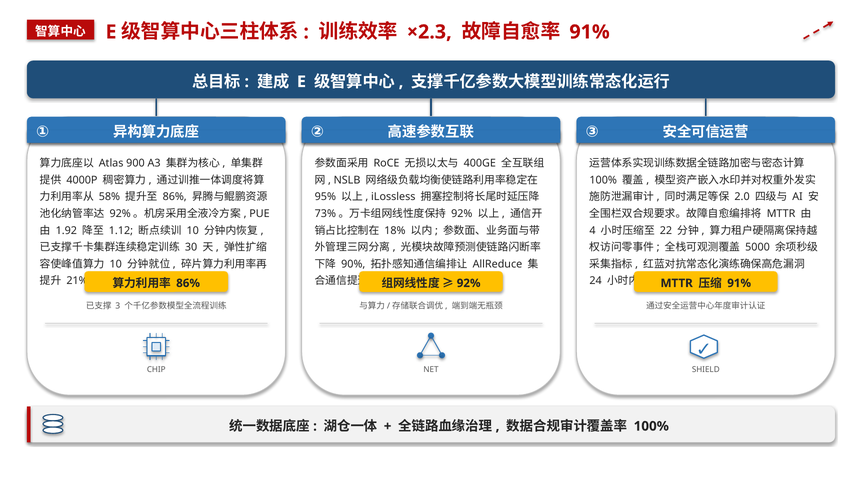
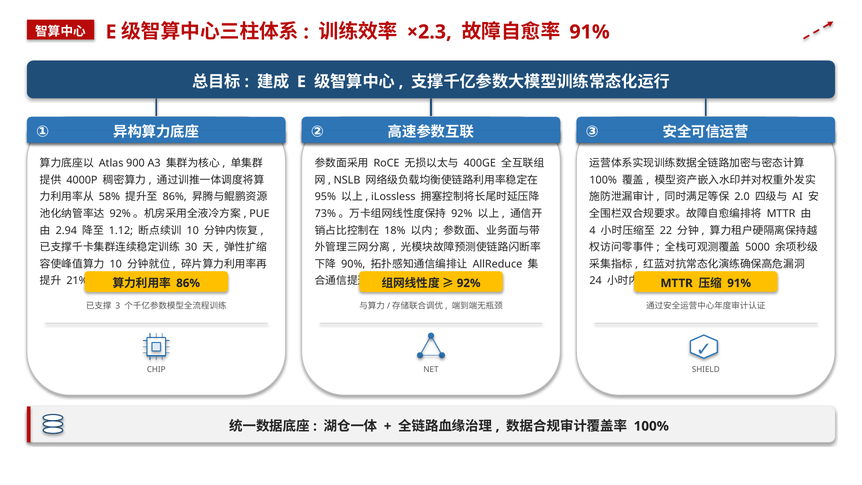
1.92: 1.92 -> 2.94
